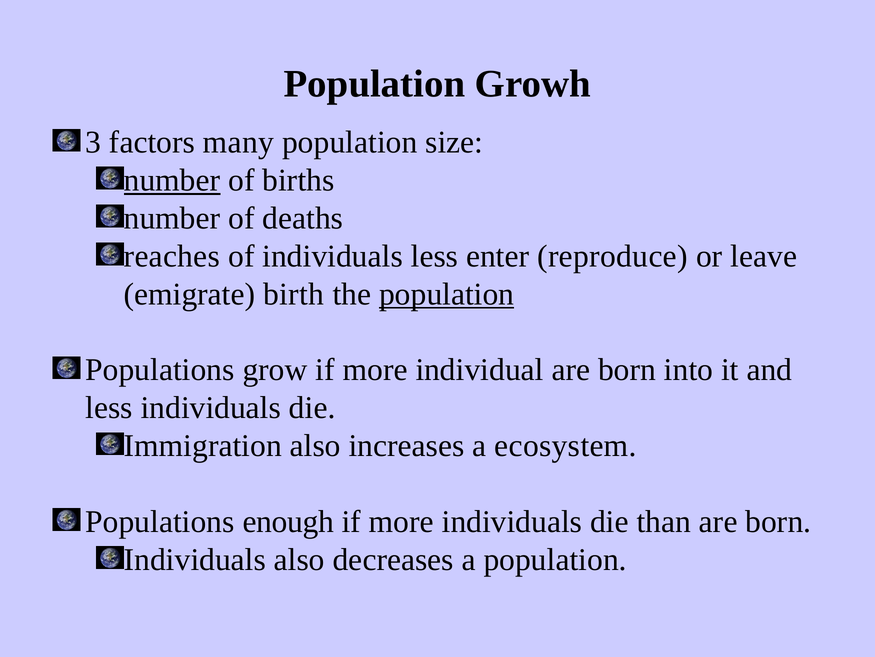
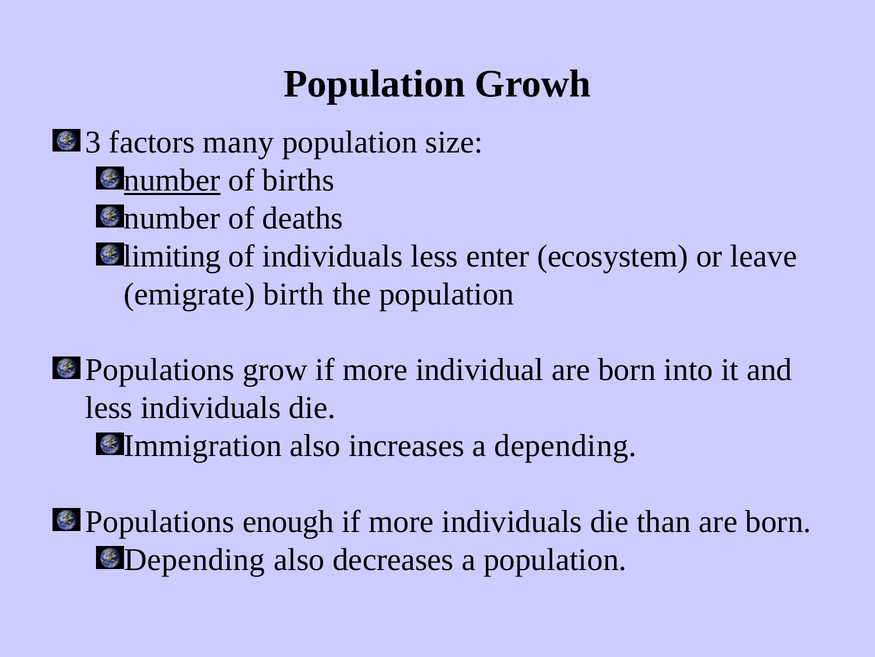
reaches: reaches -> limiting
reproduce: reproduce -> ecosystem
population at (447, 294) underline: present -> none
a ecosystem: ecosystem -> depending
Individuals at (195, 559): Individuals -> Depending
